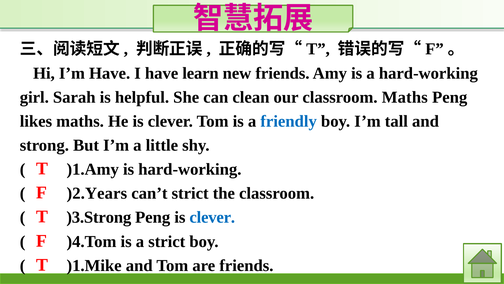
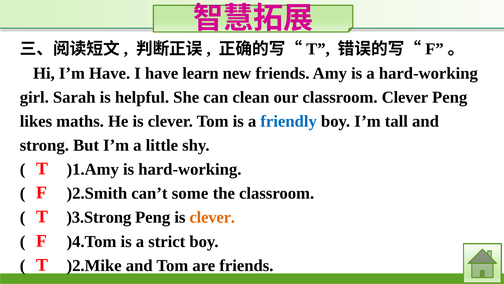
classroom Maths: Maths -> Clever
)2.Years: )2.Years -> )2.Smith
can’t strict: strict -> some
clever at (212, 217) colour: blue -> orange
)1.Mike: )1.Mike -> )2.Mike
